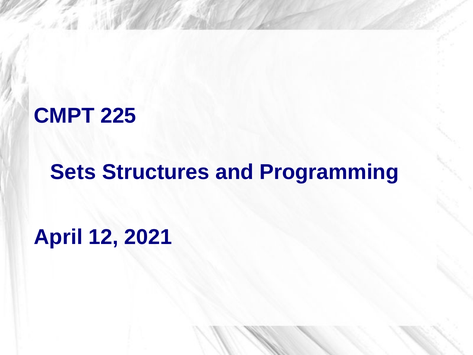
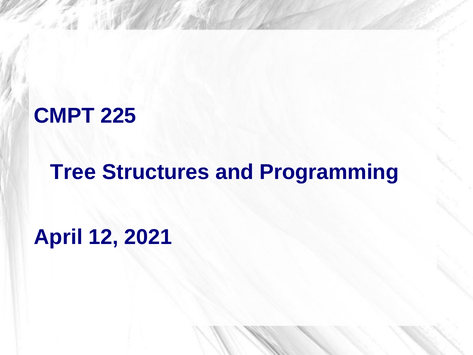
Sets: Sets -> Tree
